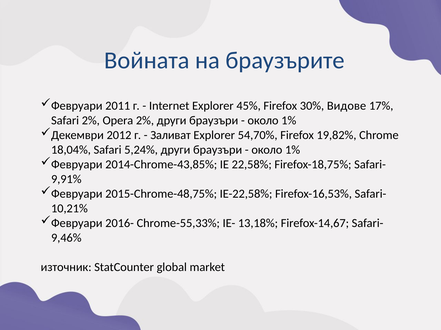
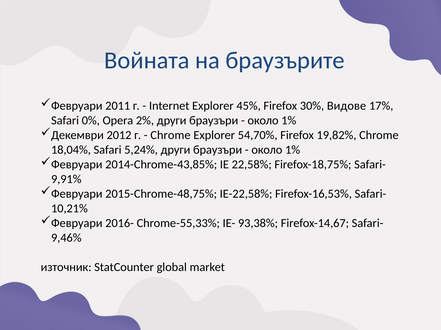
Safari 2%: 2% -> 0%
Заливат at (171, 135): Заливат -> Chrome
13,18%: 13,18% -> 93,38%
